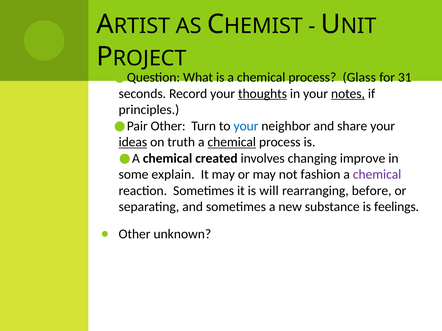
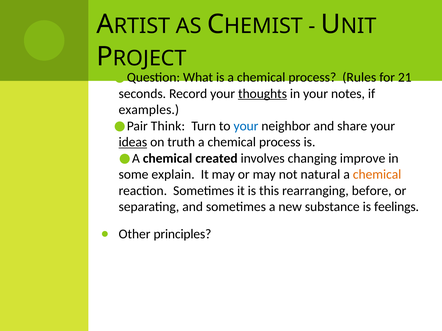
Glass: Glass -> Rules
31: 31 -> 21
notes underline: present -> none
principles: principles -> examples
Pair Other: Other -> Think
chemical at (232, 142) underline: present -> none
fashion: fashion -> natural
chemical at (377, 175) colour: purple -> orange
will: will -> this
unknown: unknown -> principles
